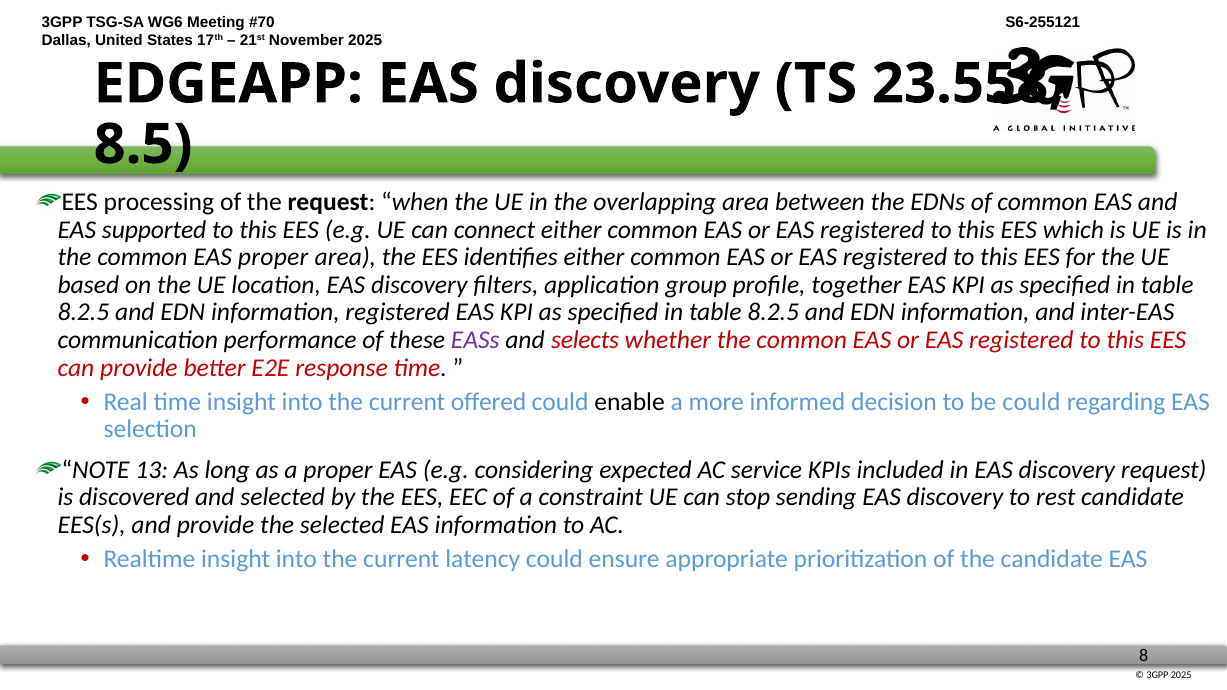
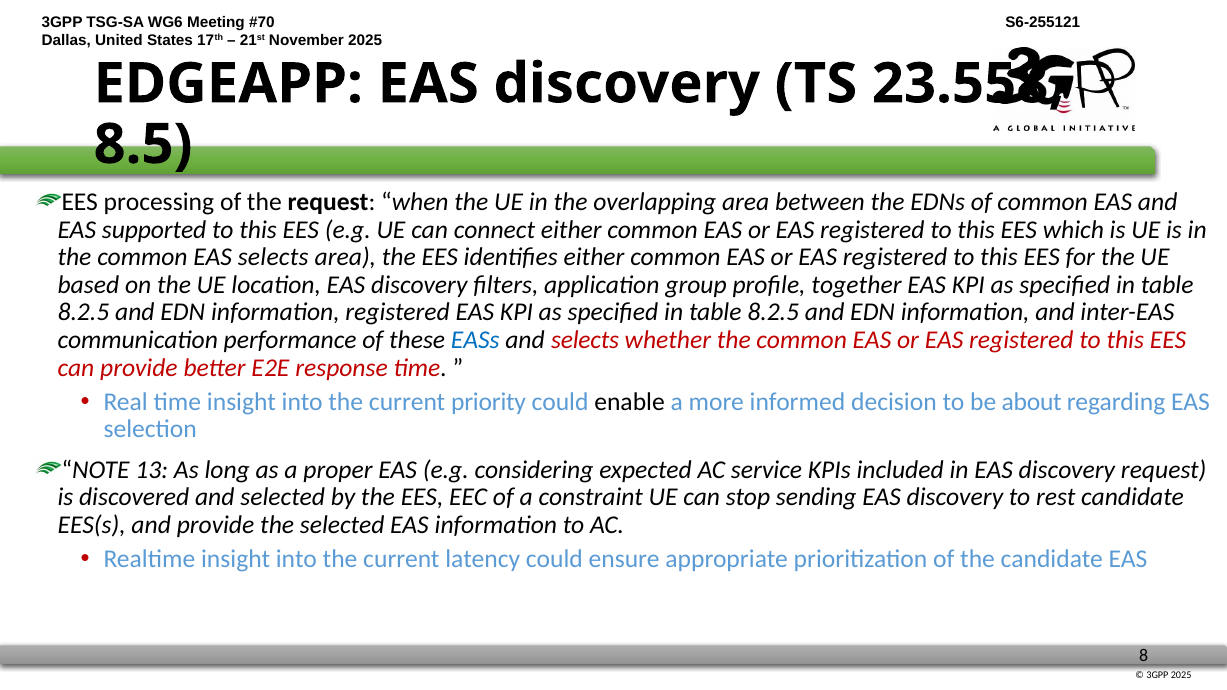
EAS proper: proper -> selects
EASs colour: purple -> blue
offered: offered -> priority
be could: could -> about
